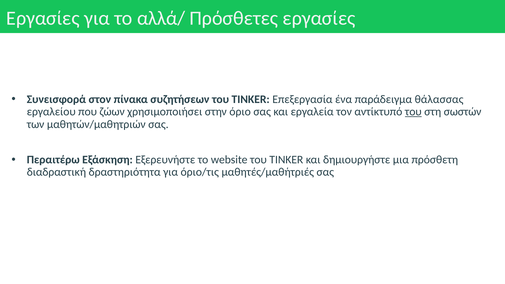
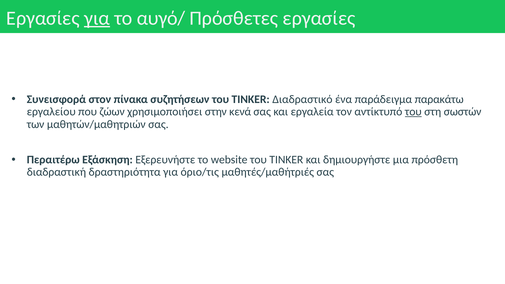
για at (97, 18) underline: none -> present
αλλά/: αλλά/ -> αυγό/
Επεξεργασία: Επεξεργασία -> Διαδραστικό
θάλασσας: θάλασσας -> παρακάτω
όριο: όριο -> κενά
